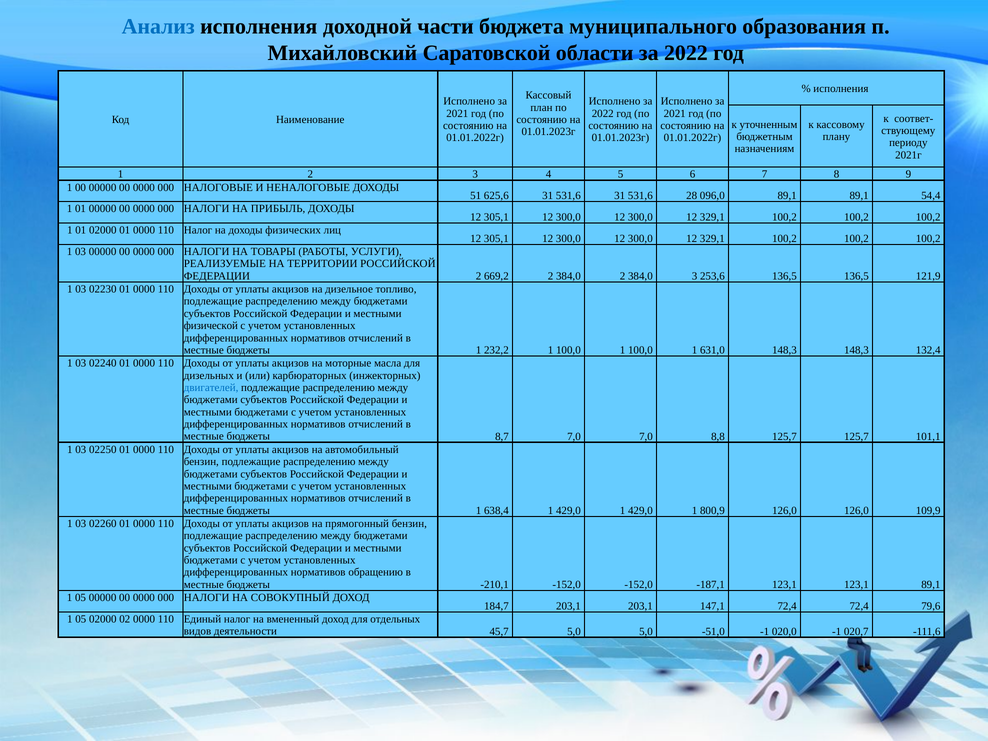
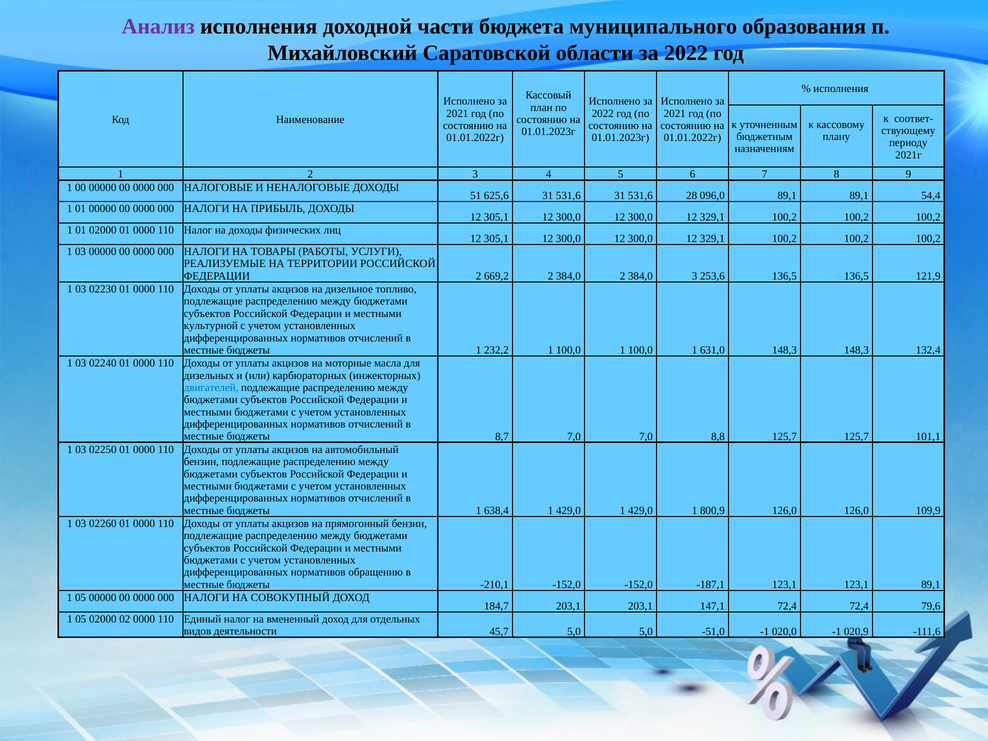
Анализ colour: blue -> purple
физической: физической -> культурной
020,7: 020,7 -> 020,9
